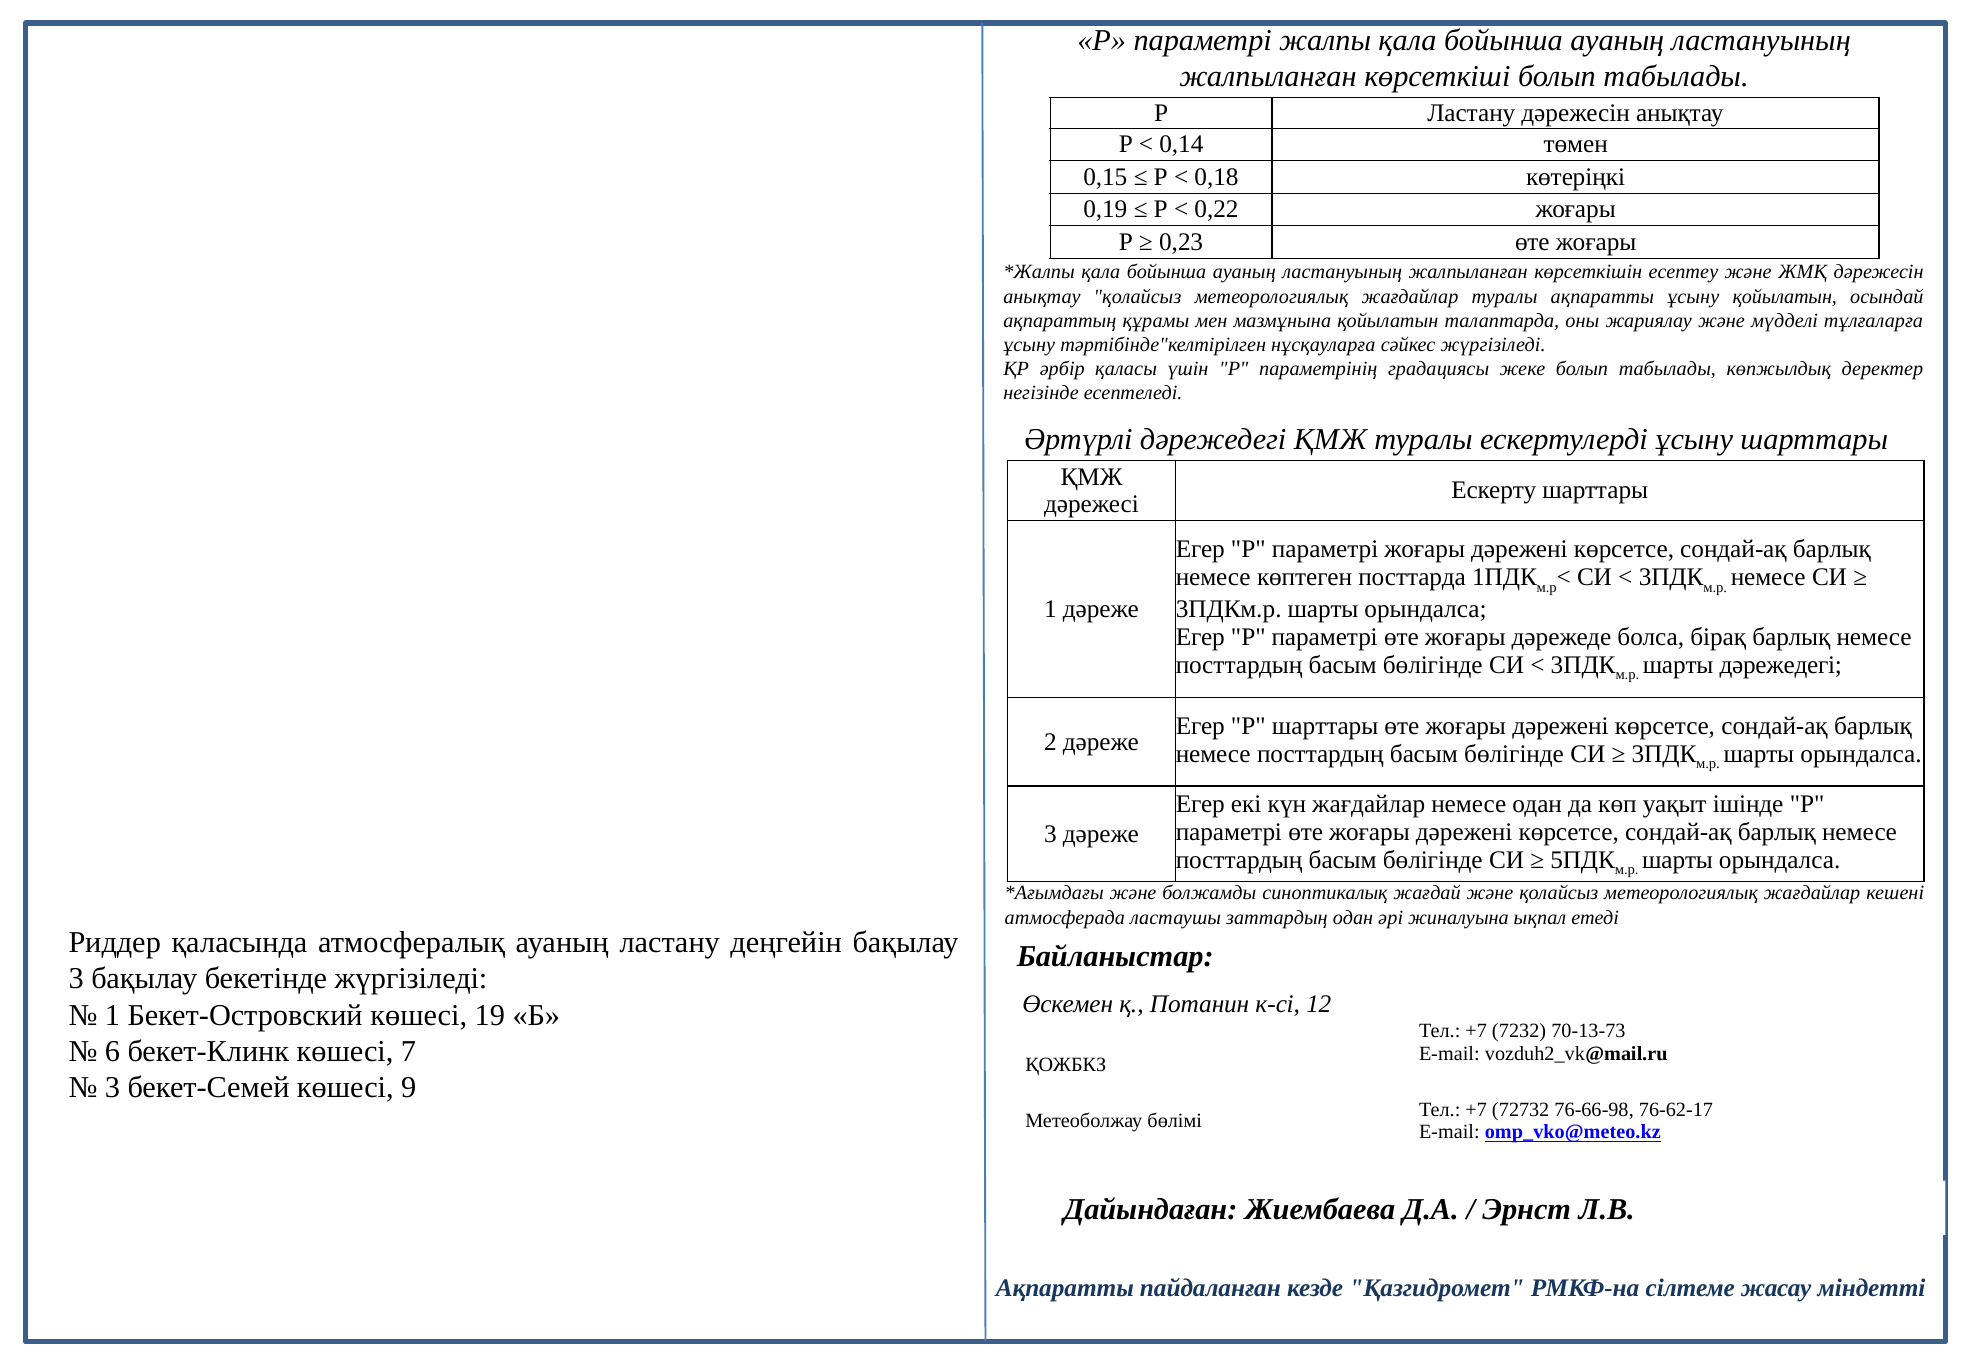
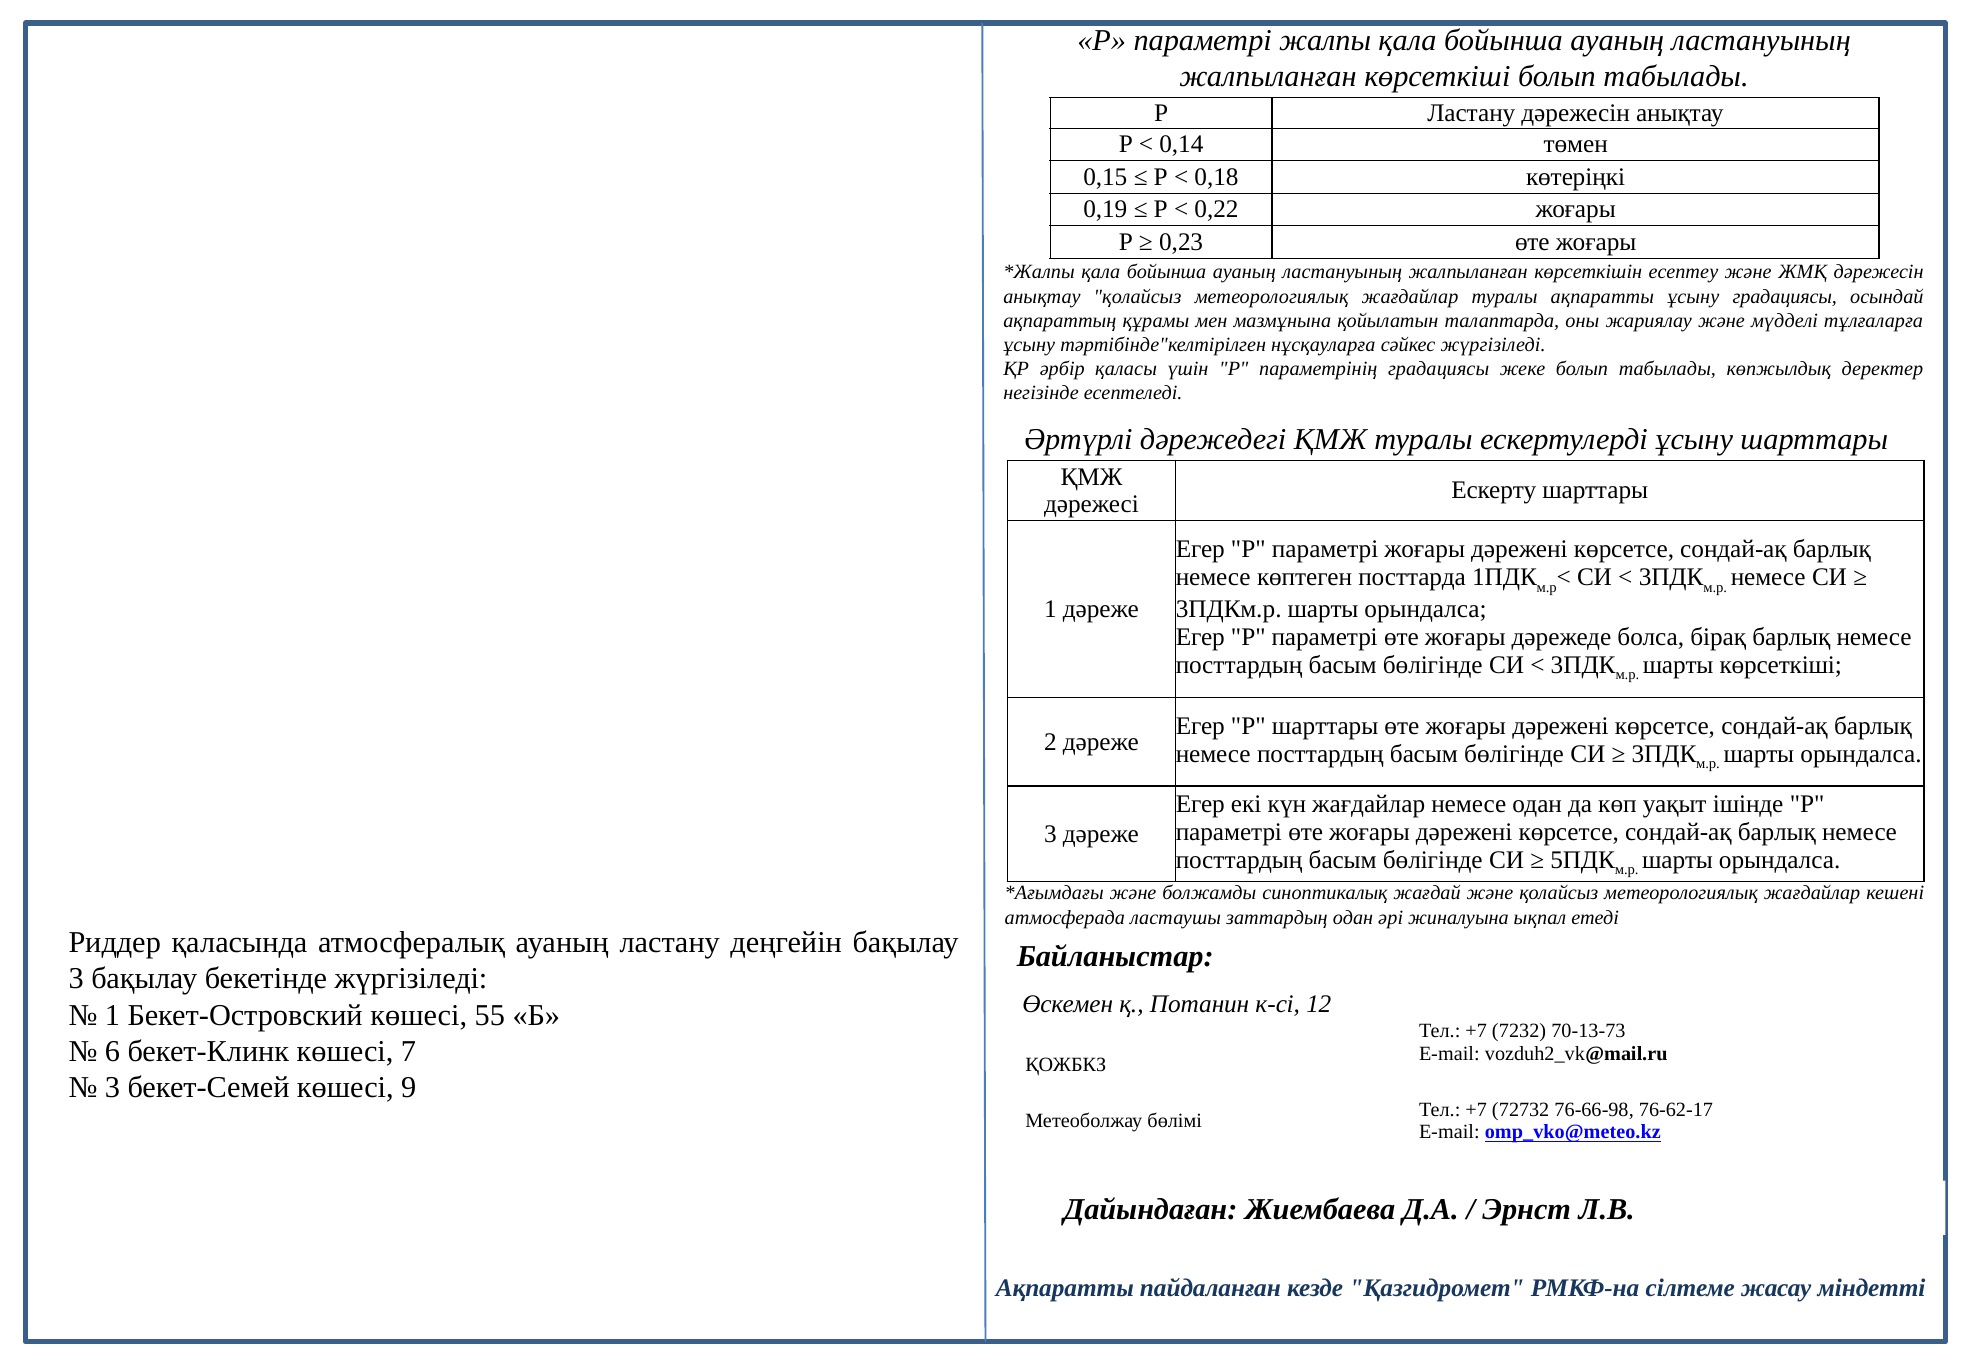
ұсыну қойылатын: қойылатын -> градациясы
шарты дәрежедегі: дәрежедегі -> көрсеткіші
19: 19 -> 55
